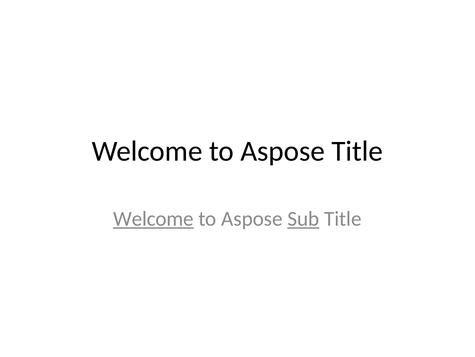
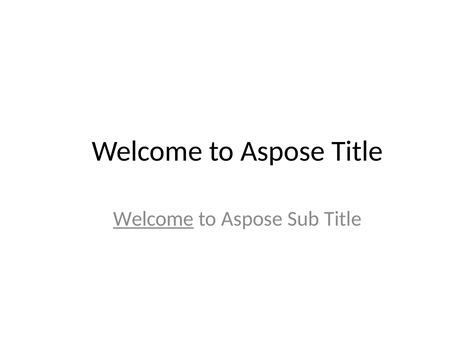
Sub underline: present -> none
